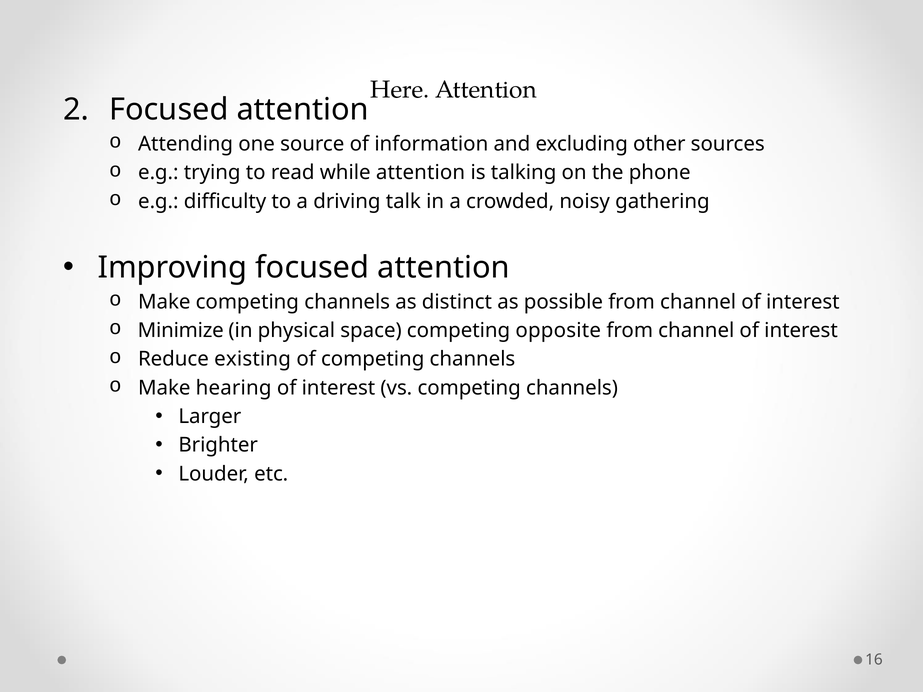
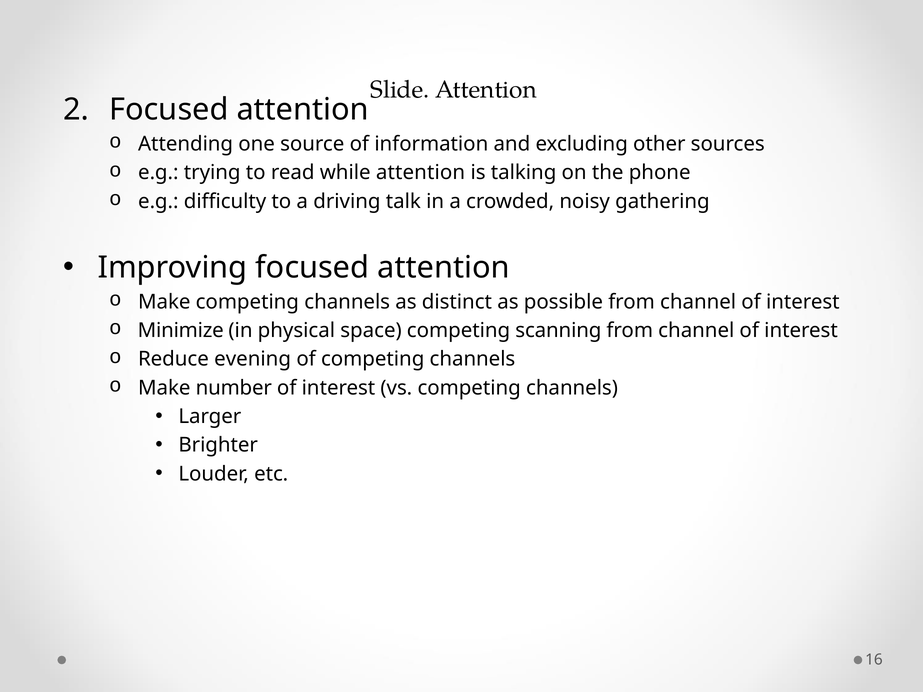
Here: Here -> Slide
opposite: opposite -> scanning
existing: existing -> evening
hearing: hearing -> number
